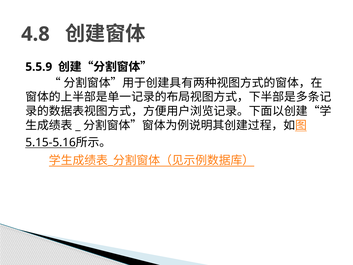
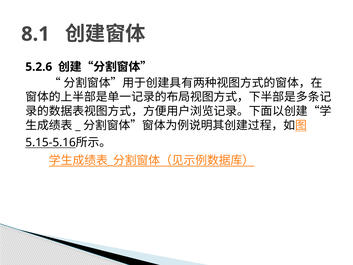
4.8: 4.8 -> 8.1
5.5.9: 5.5.9 -> 5.2.6
